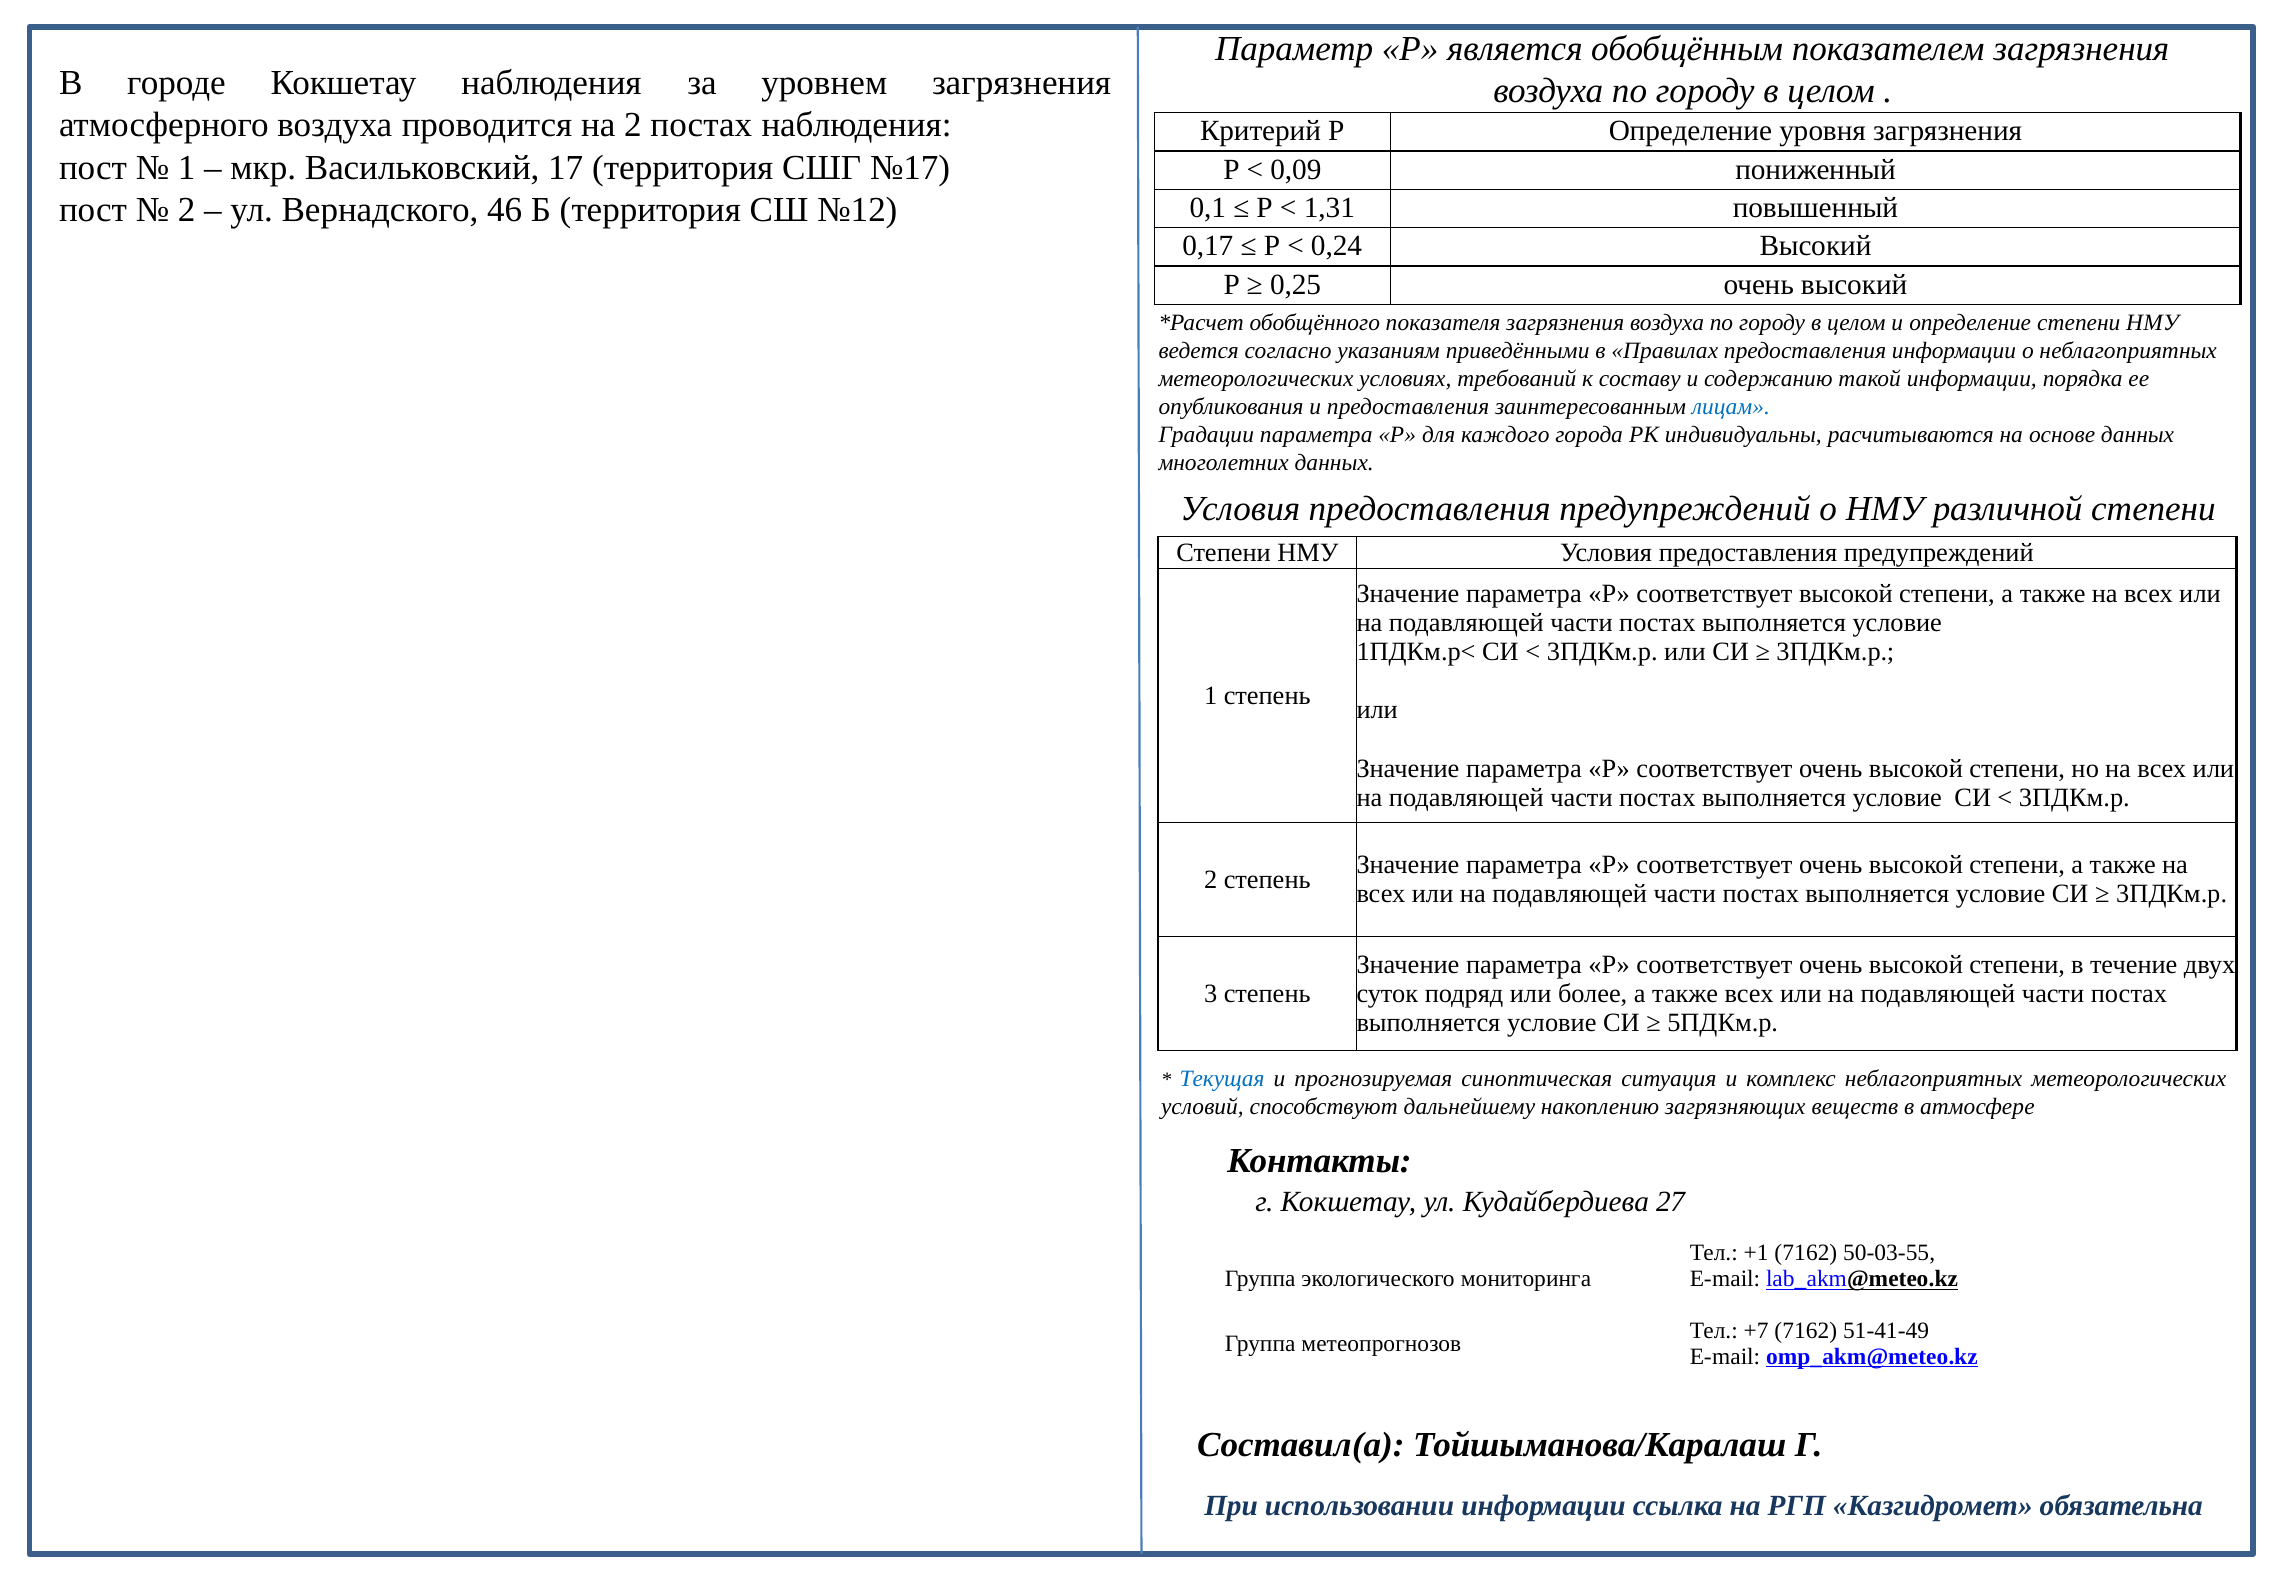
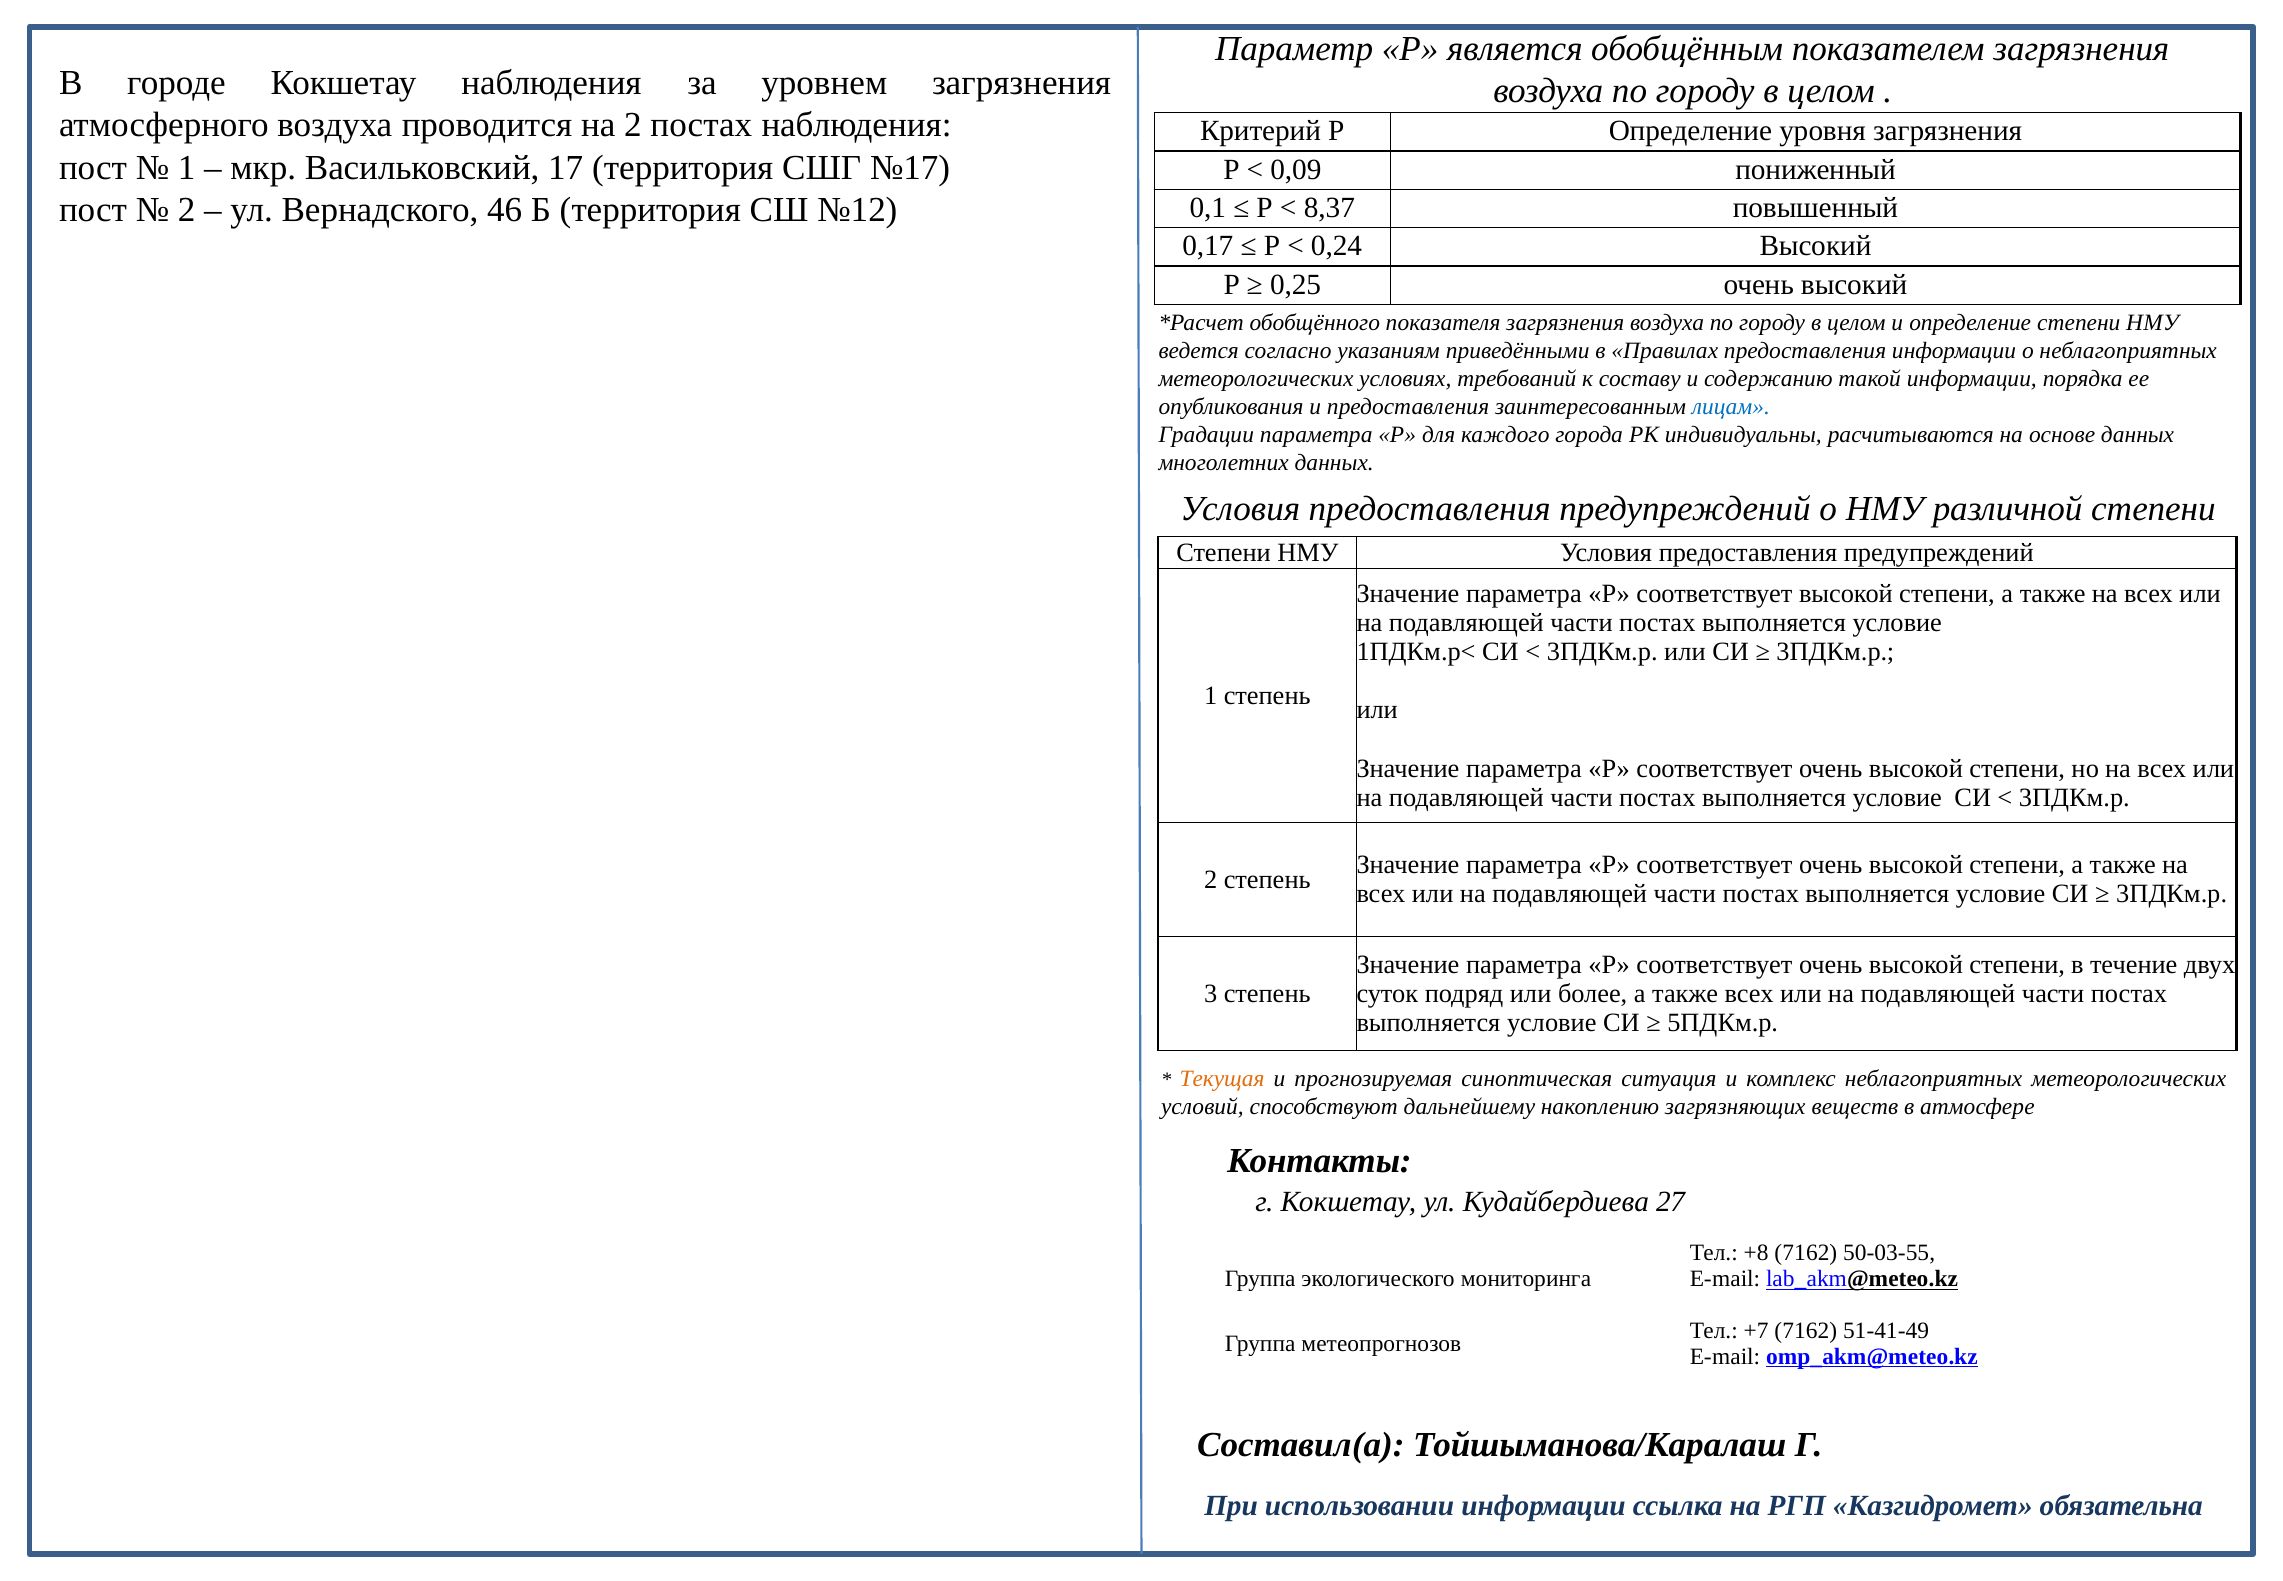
1,31: 1,31 -> 8,37
Текущая colour: blue -> orange
+1: +1 -> +8
